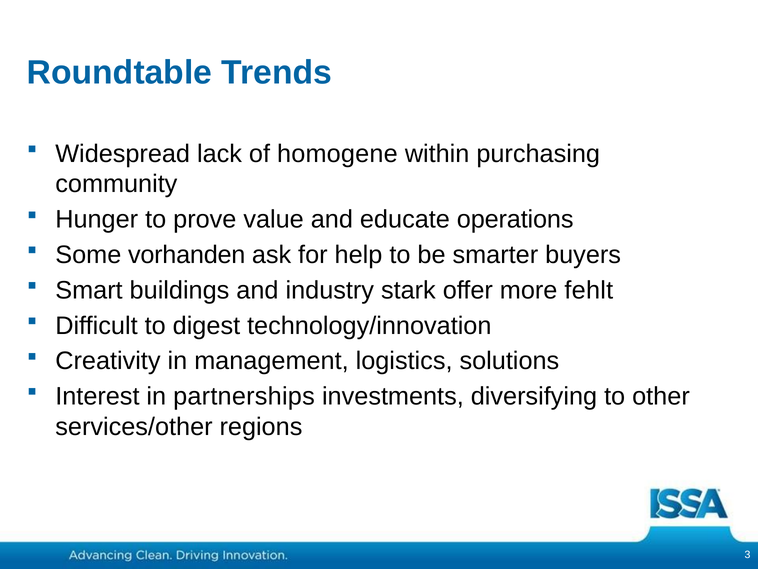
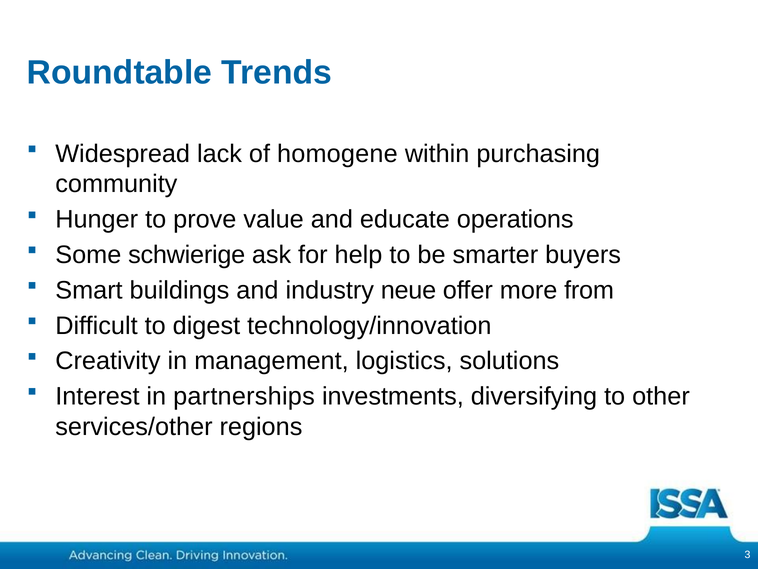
vorhanden: vorhanden -> schwierige
stark: stark -> neue
fehlt: fehlt -> from
